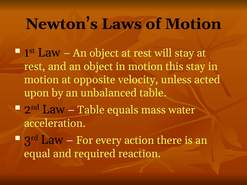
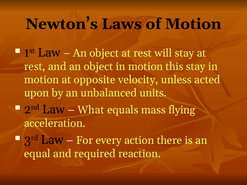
unbalanced table: table -> units
Table at (91, 110): Table -> What
water: water -> flying
